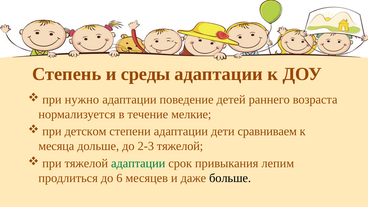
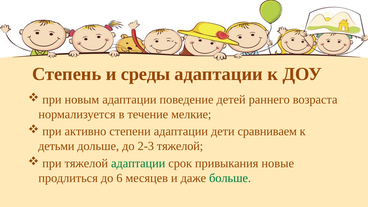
нужно: нужно -> новым
детском: детском -> активно
месяца: месяца -> детьми
лепим: лепим -> новые
больше colour: black -> green
